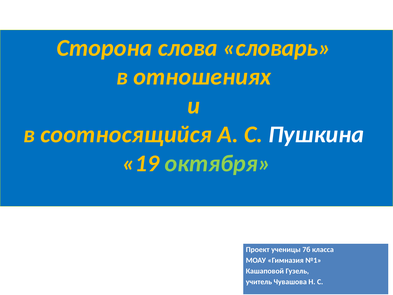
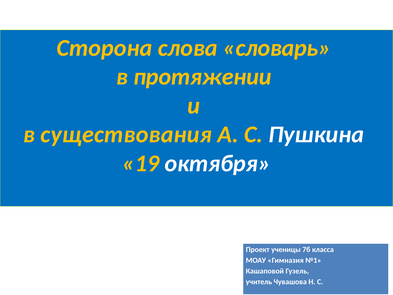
отношениях: отношениях -> протяжении
соотносящийся: соотносящийся -> существования
октября colour: light green -> white
